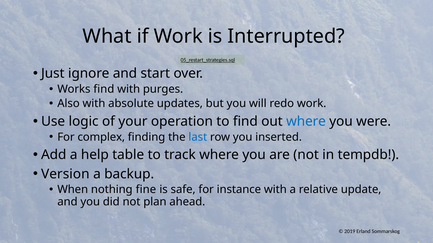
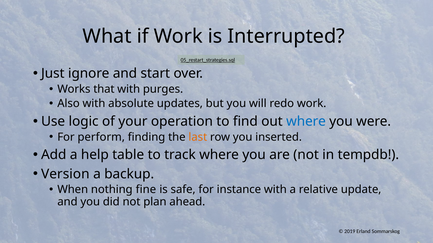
Works find: find -> that
complex: complex -> perform
last colour: blue -> orange
